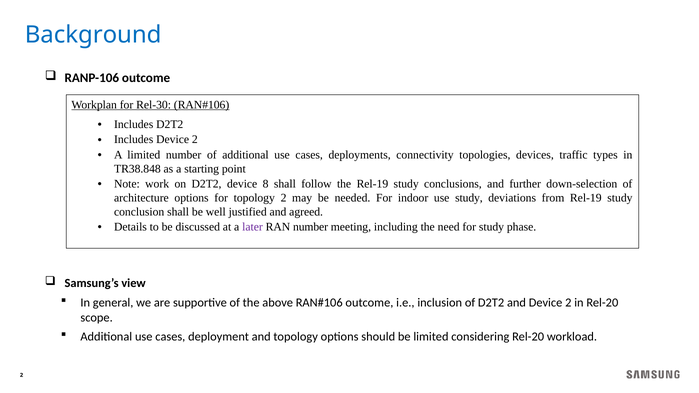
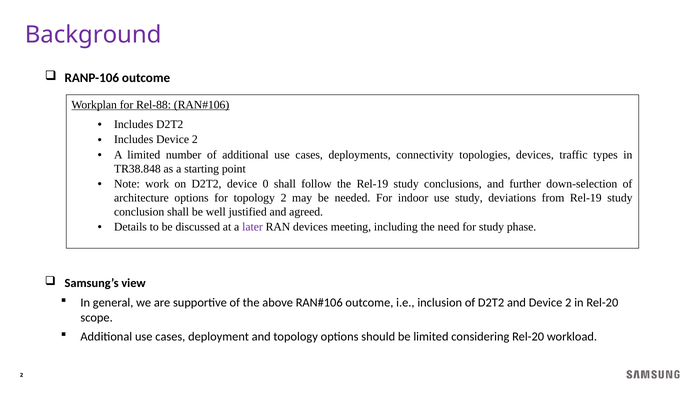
Background colour: blue -> purple
Rel-30: Rel-30 -> Rel-88
8: 8 -> 0
RAN number: number -> devices
